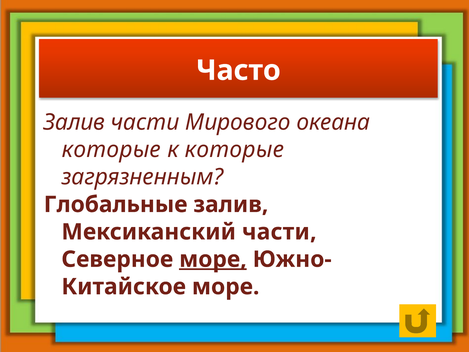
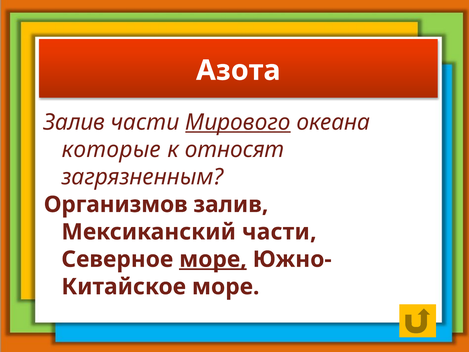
Часто: Часто -> Азота
Мирового underline: none -> present
к которые: которые -> относят
Глобальные: Глобальные -> Организмов
